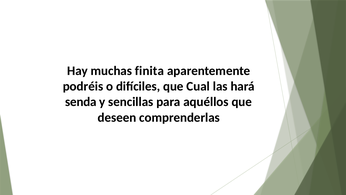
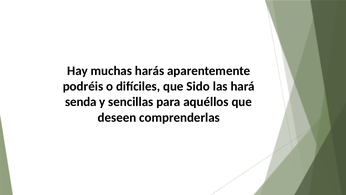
finita: finita -> harás
Cual: Cual -> Sido
